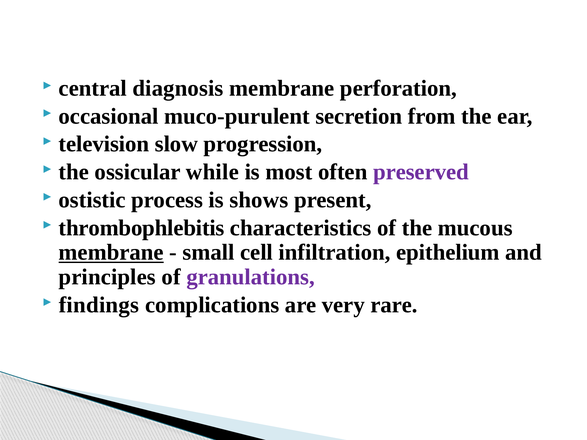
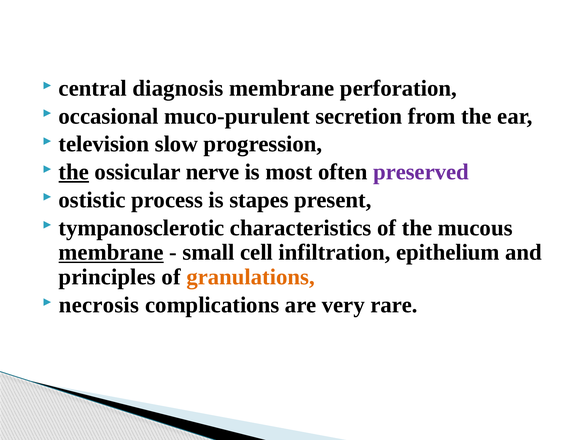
the at (74, 172) underline: none -> present
while: while -> nerve
shows: shows -> stapes
thrombophlebitis: thrombophlebitis -> tympanosclerotic
granulations colour: purple -> orange
findings: findings -> necrosis
